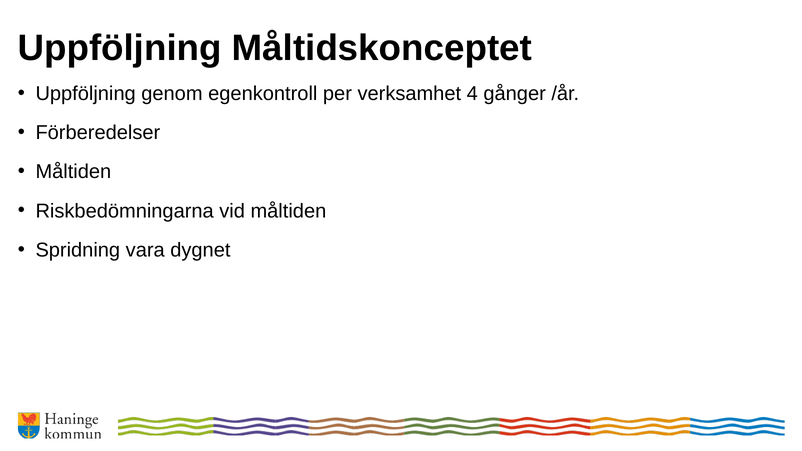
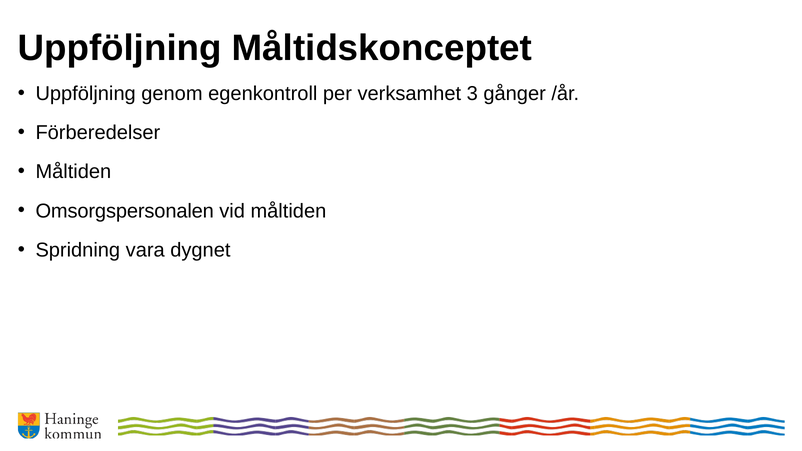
4: 4 -> 3
Riskbedömningarna: Riskbedömningarna -> Omsorgspersonalen
